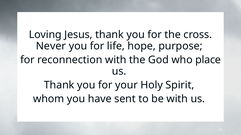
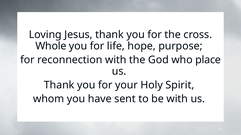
Never: Never -> Whole
